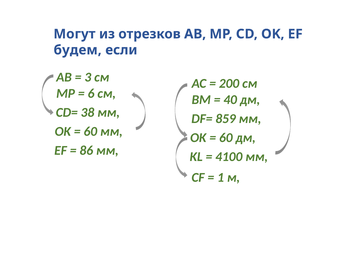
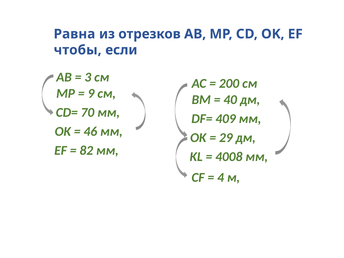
Могут: Могут -> Равна
будем: будем -> чтобы
6: 6 -> 9
38: 38 -> 70
859: 859 -> 409
60 at (90, 131): 60 -> 46
60 at (226, 138): 60 -> 29
86: 86 -> 82
4100: 4100 -> 4008
1: 1 -> 4
